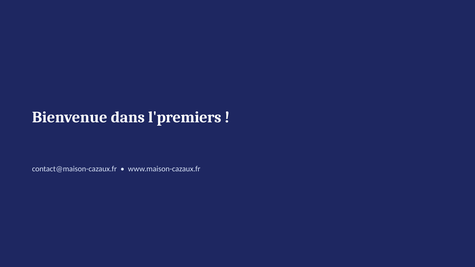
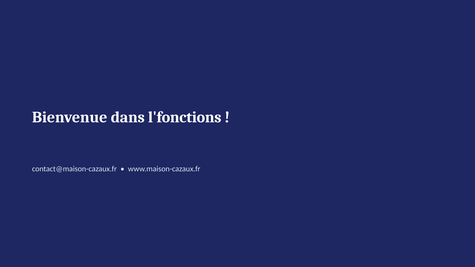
l'premiers: l'premiers -> l'fonctions
